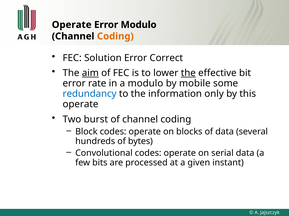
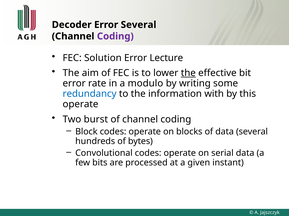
Operate at (72, 25): Operate -> Decoder
Error Modulo: Modulo -> Several
Coding at (115, 36) colour: orange -> purple
Correct: Correct -> Lecture
aim underline: present -> none
mobile: mobile -> writing
only: only -> with
